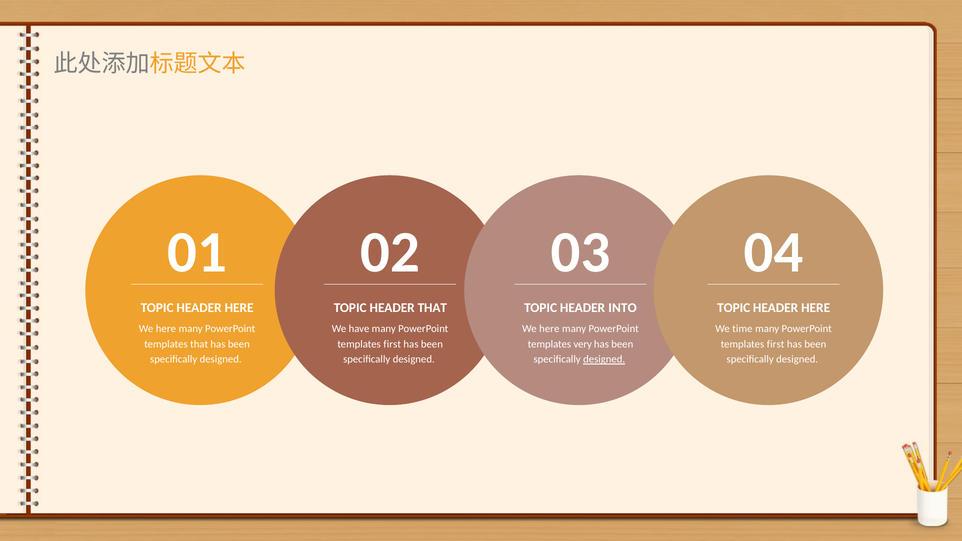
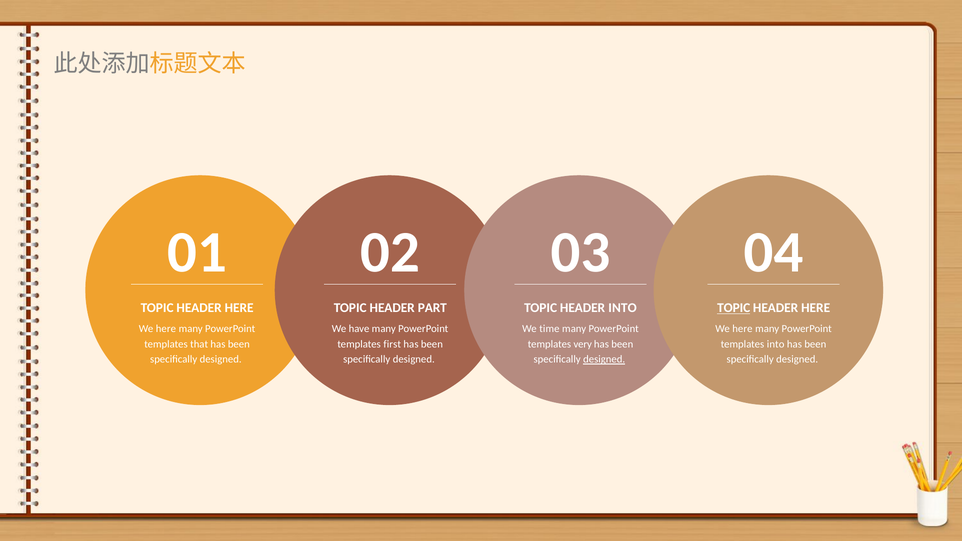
HEADER THAT: THAT -> PART
TOPIC at (734, 308) underline: none -> present
here at (549, 329): here -> time
time at (742, 329): time -> here
first at (776, 344): first -> into
